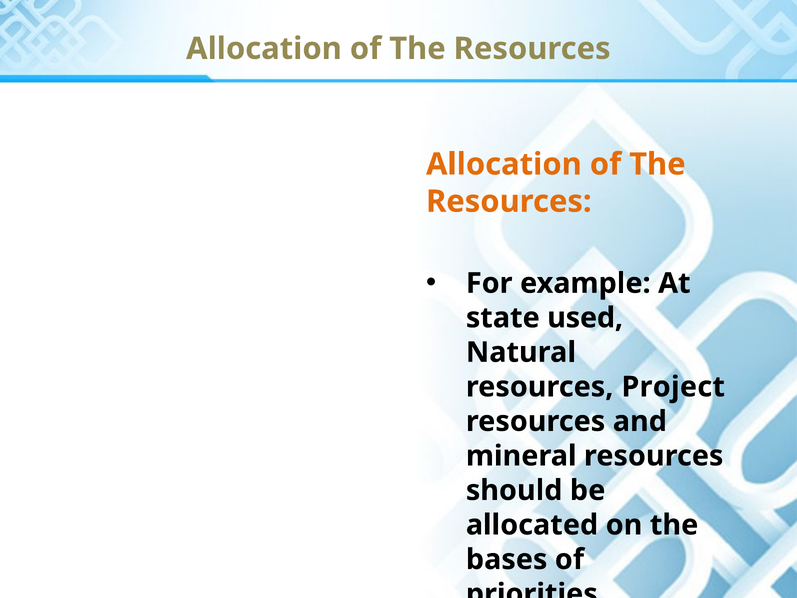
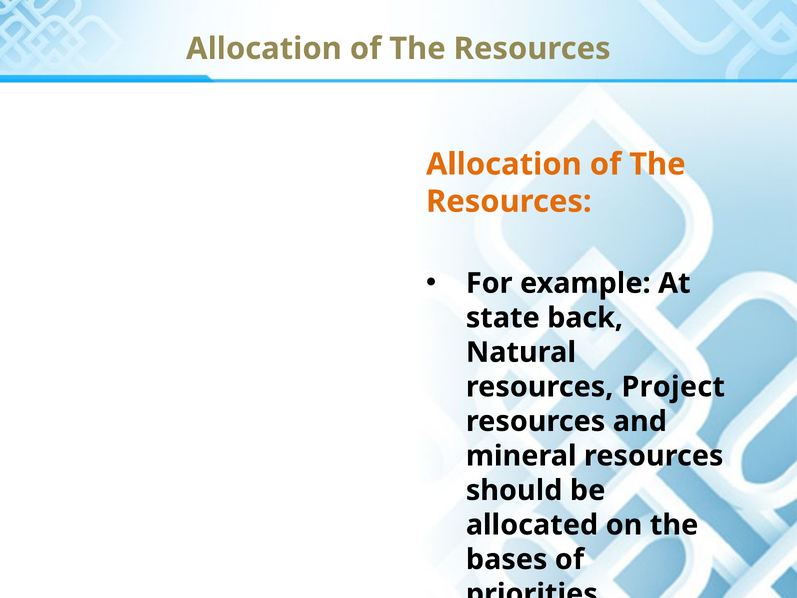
used: used -> back
